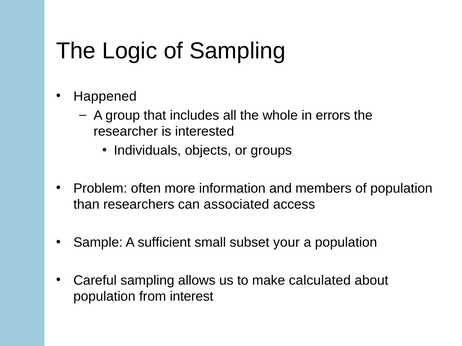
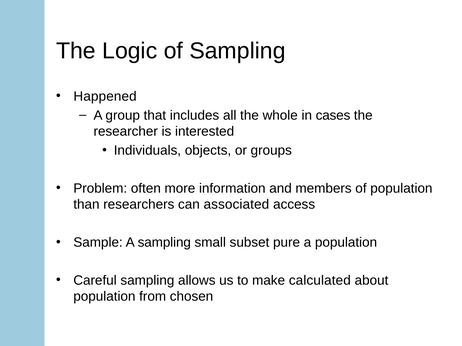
errors: errors -> cases
A sufficient: sufficient -> sampling
your: your -> pure
interest: interest -> chosen
